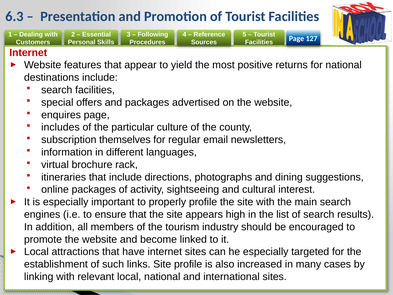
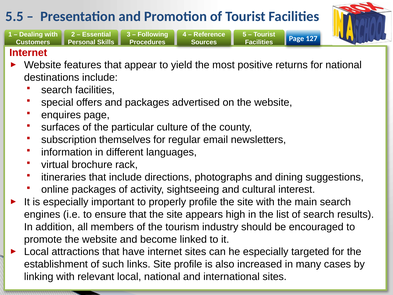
6.3: 6.3 -> 5.5
includes: includes -> surfaces
